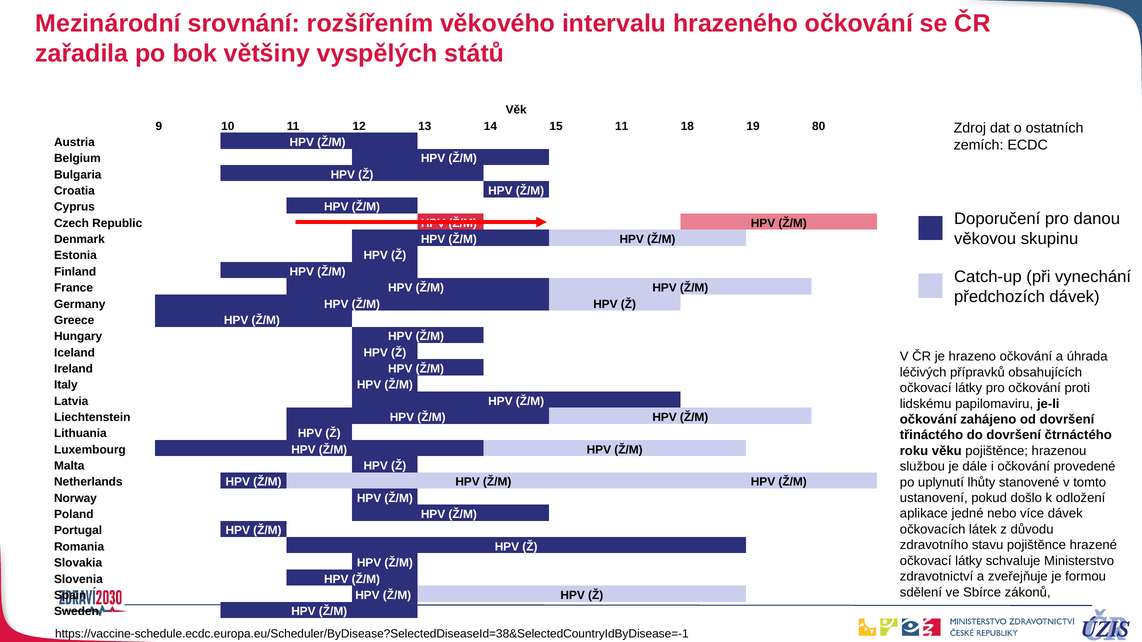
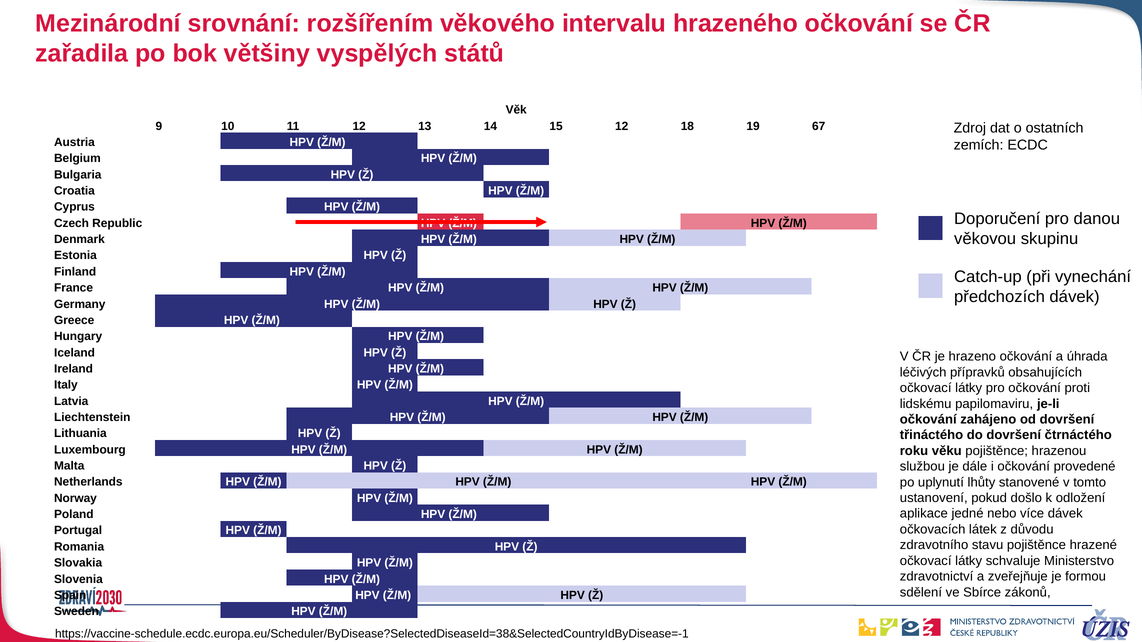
15 11: 11 -> 12
80: 80 -> 67
